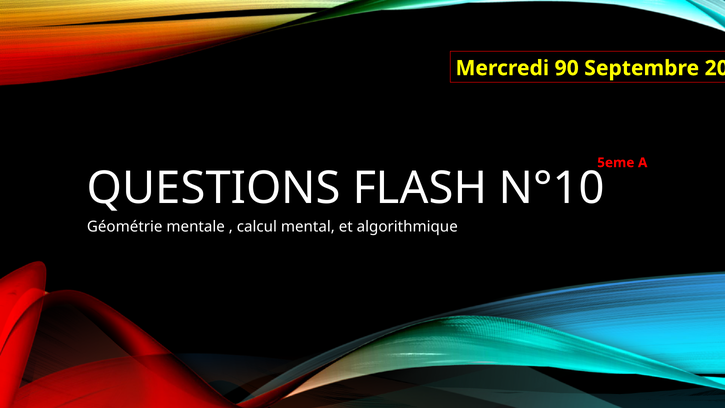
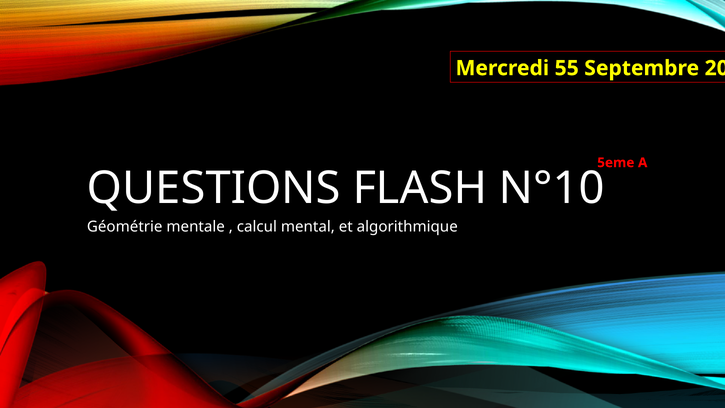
90: 90 -> 55
